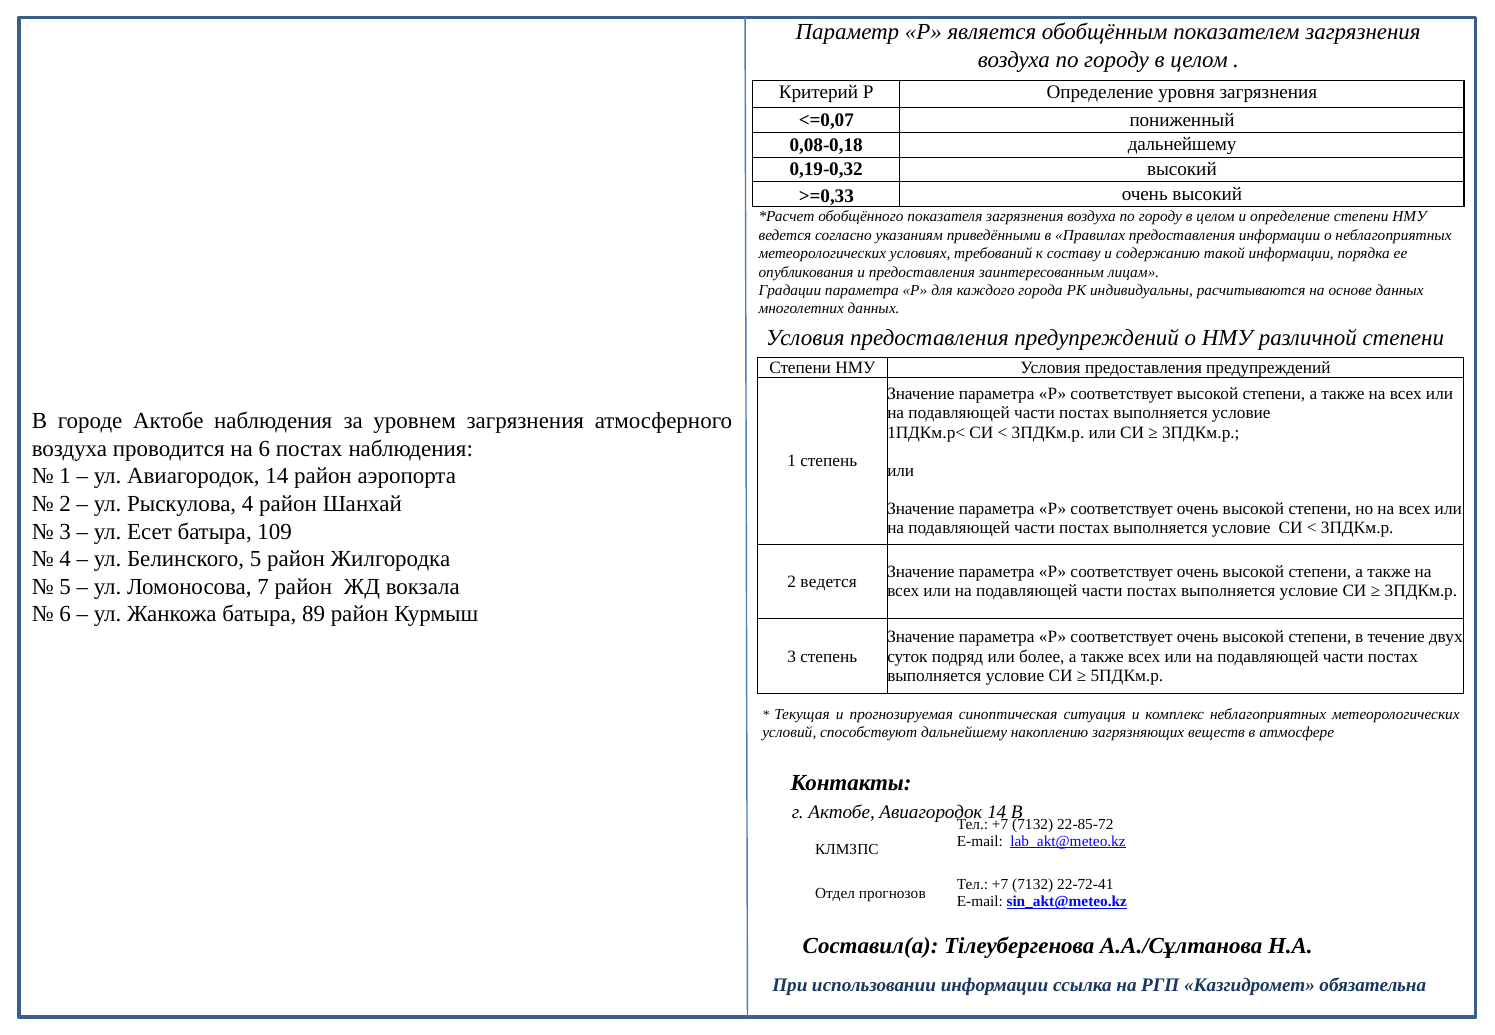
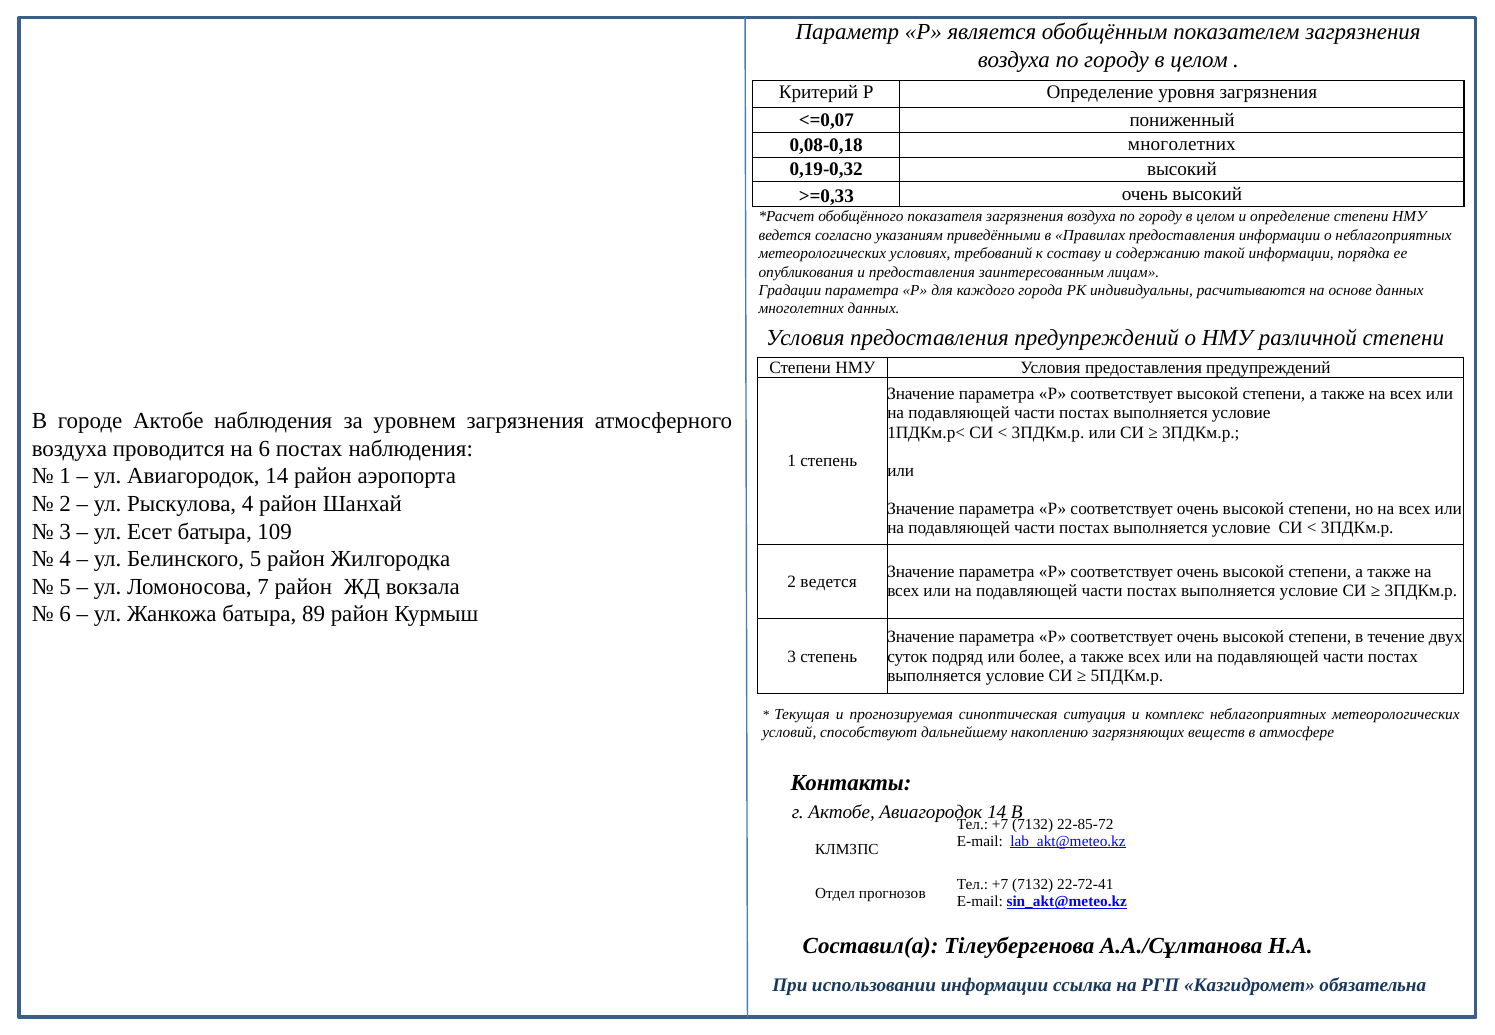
0,08-0,18 дальнейшему: дальнейшему -> многолетних
